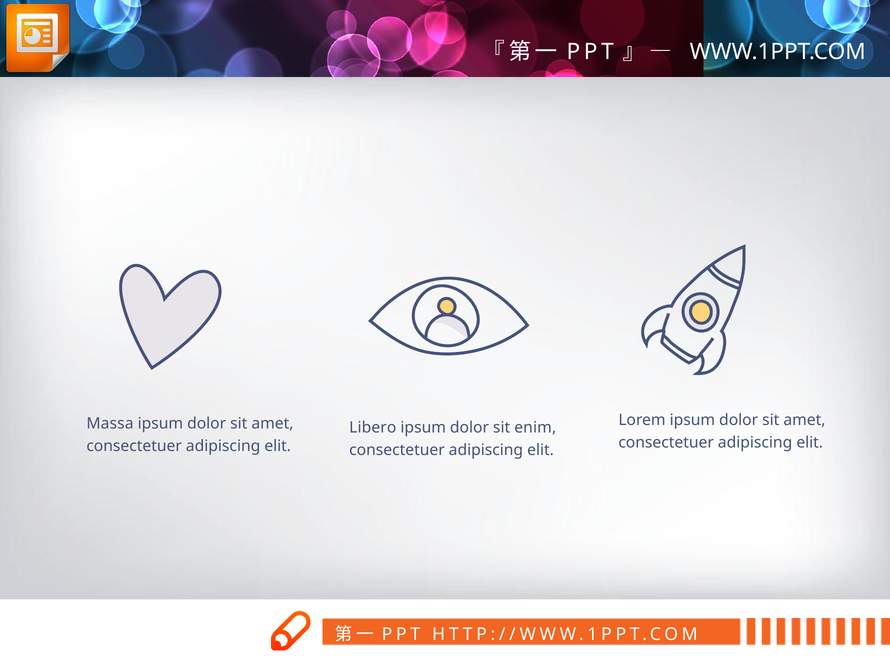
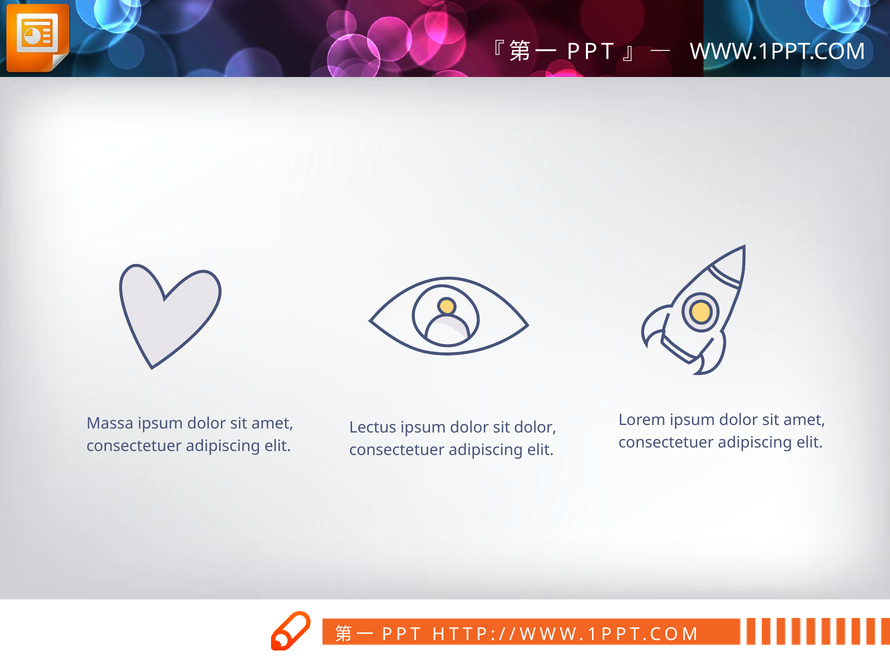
Libero: Libero -> Lectus
sit enim: enim -> dolor
